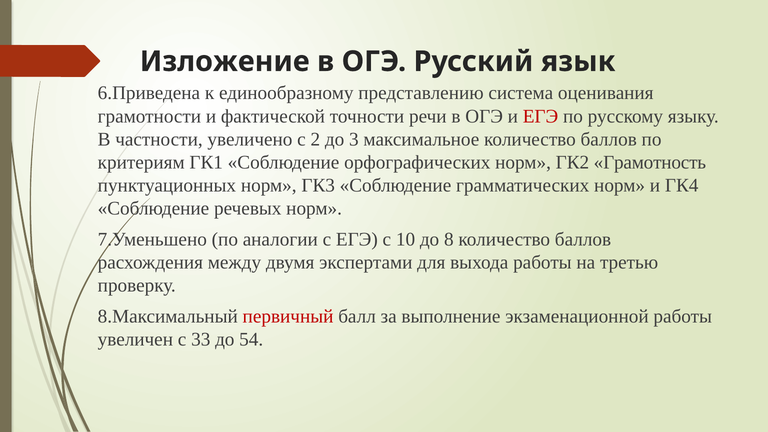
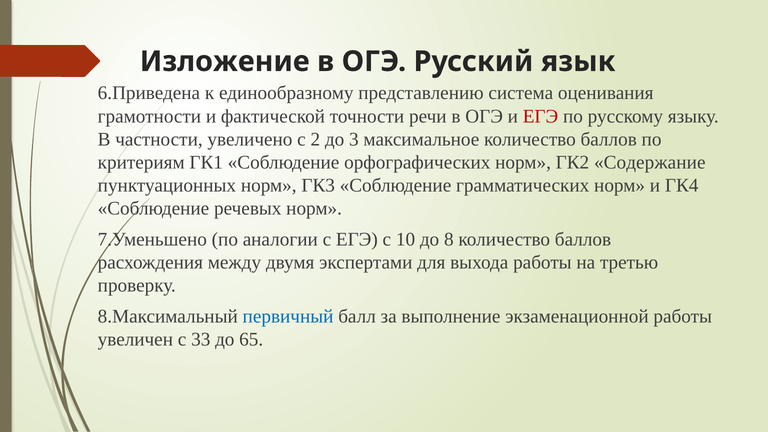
Грамотность: Грамотность -> Содержание
первичный colour: red -> blue
54: 54 -> 65
